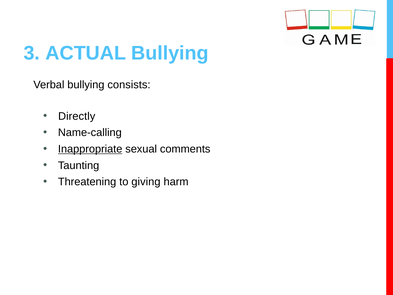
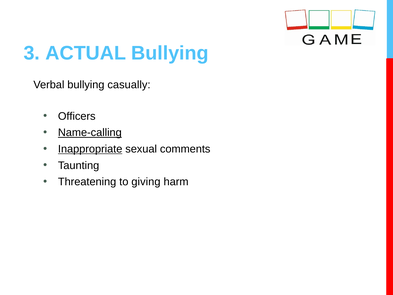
consists: consists -> casually
Directly: Directly -> Officers
Name-calling underline: none -> present
